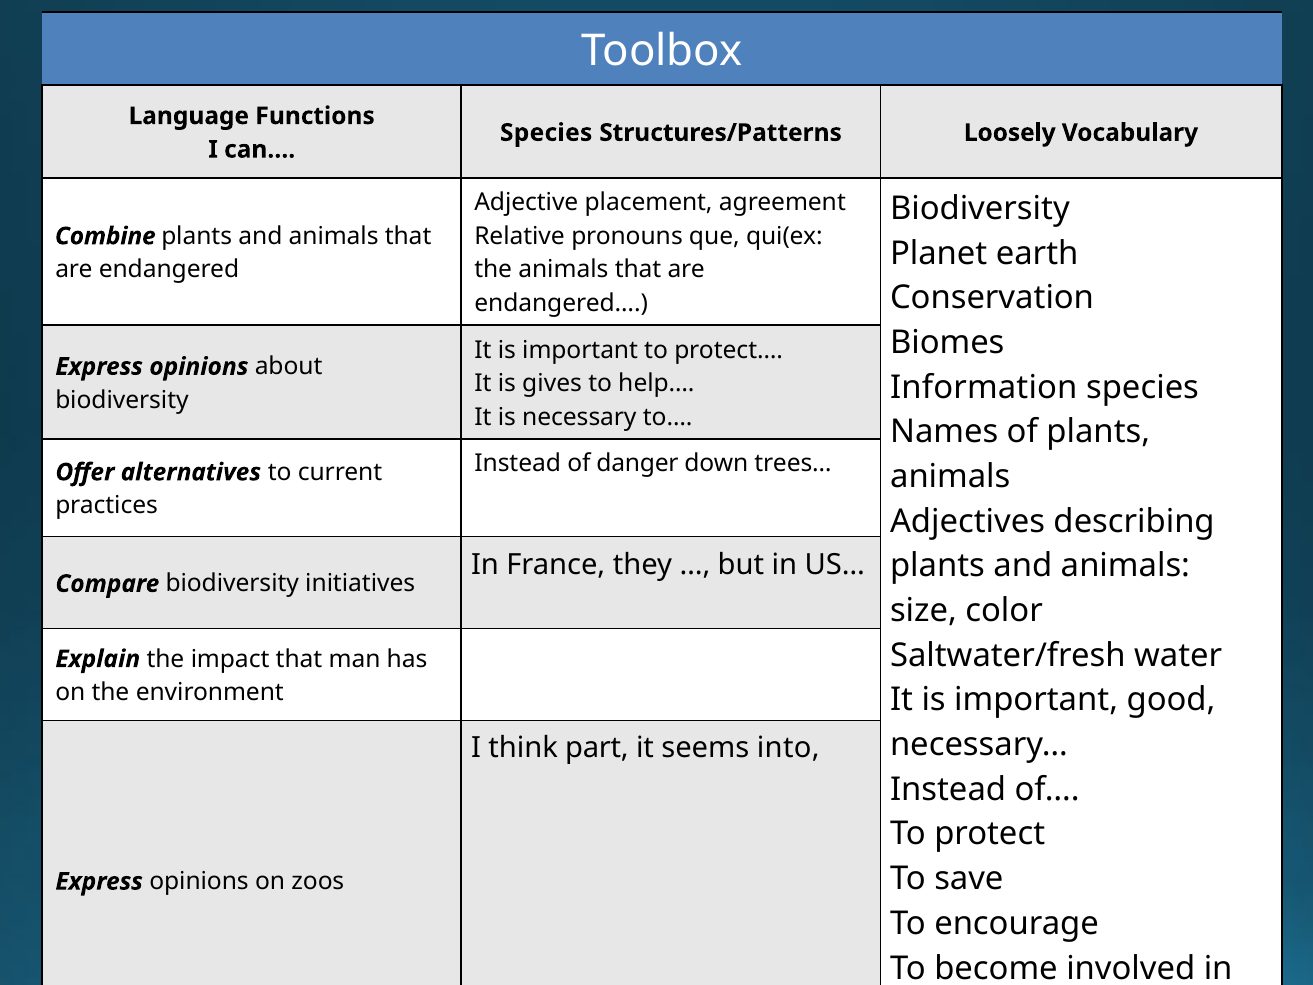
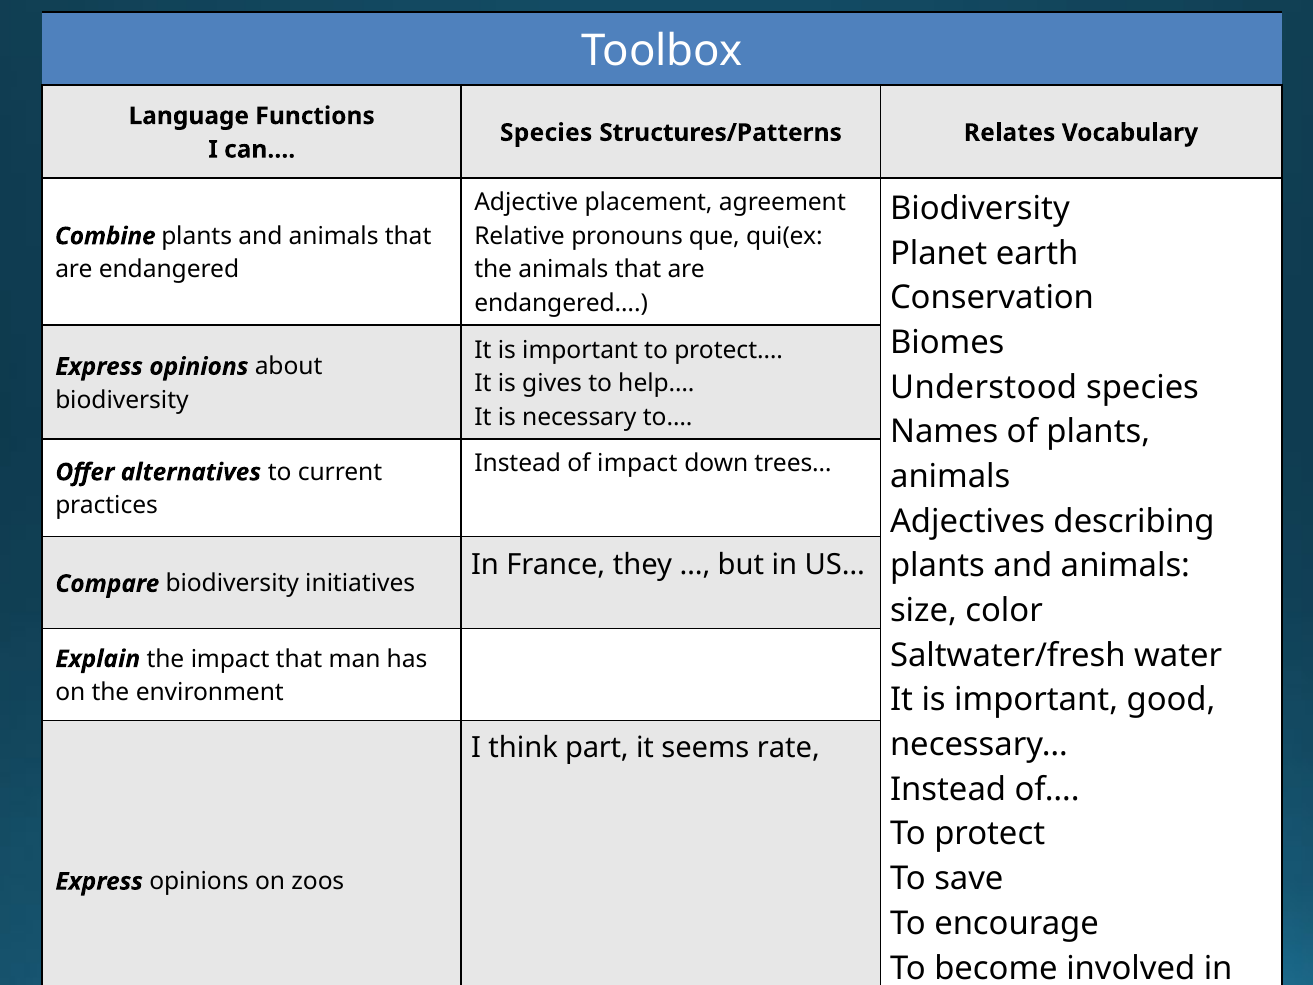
Loosely: Loosely -> Relates
Information: Information -> Understood
of danger: danger -> impact
into: into -> rate
